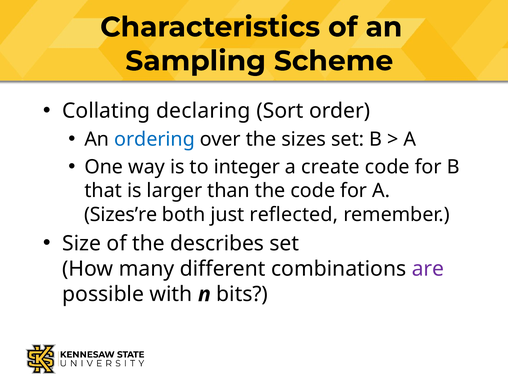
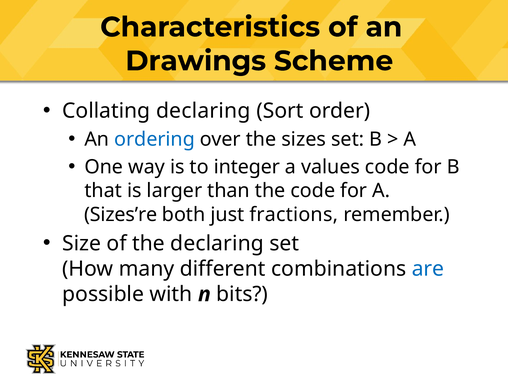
Sampling: Sampling -> Drawings
create: create -> values
reflected: reflected -> fractions
the describes: describes -> declaring
are colour: purple -> blue
